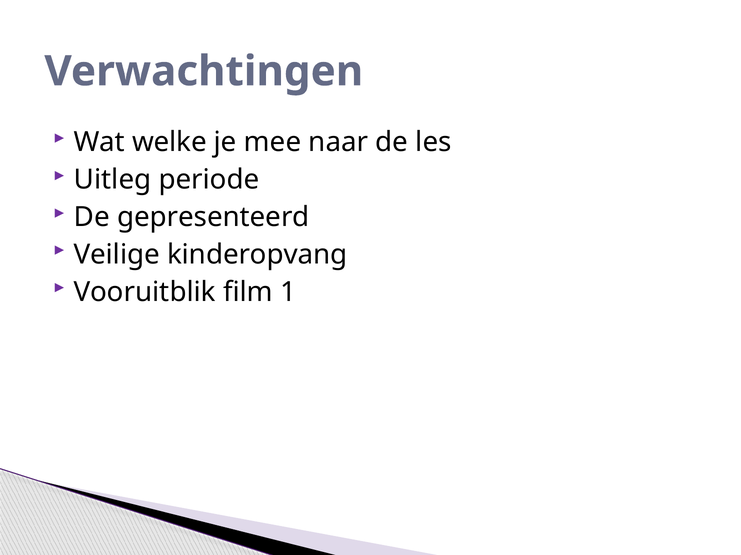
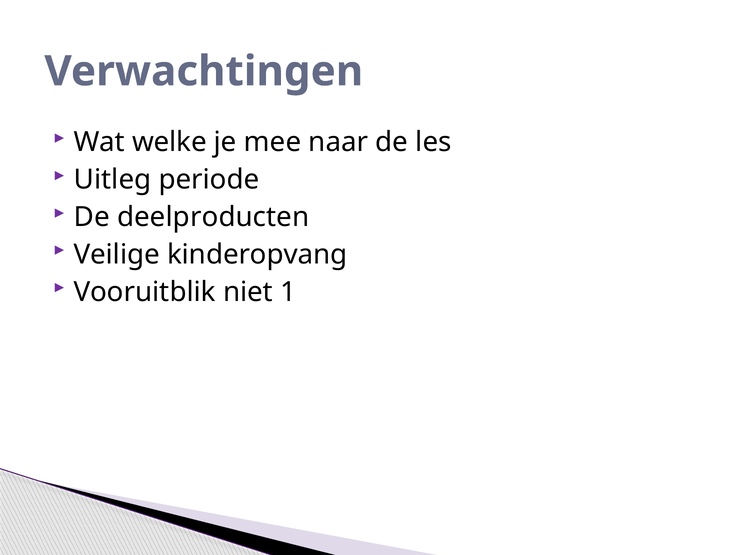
gepresenteerd: gepresenteerd -> deelproducten
film: film -> niet
